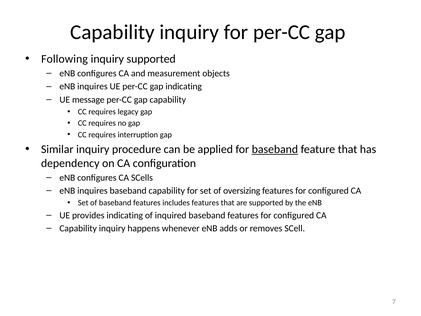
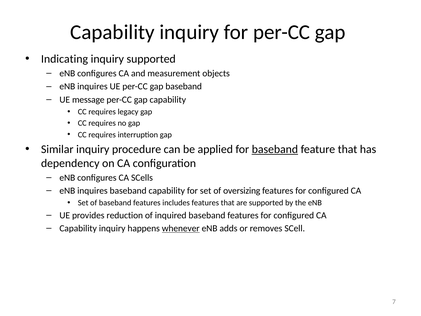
Following: Following -> Indicating
gap indicating: indicating -> baseband
provides indicating: indicating -> reduction
whenever underline: none -> present
